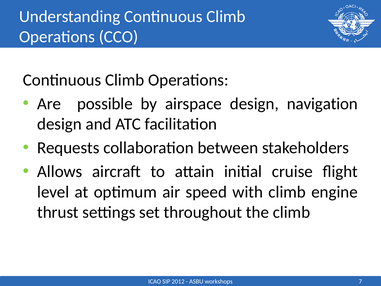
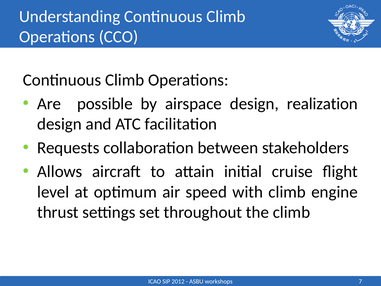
navigation: navigation -> realization
